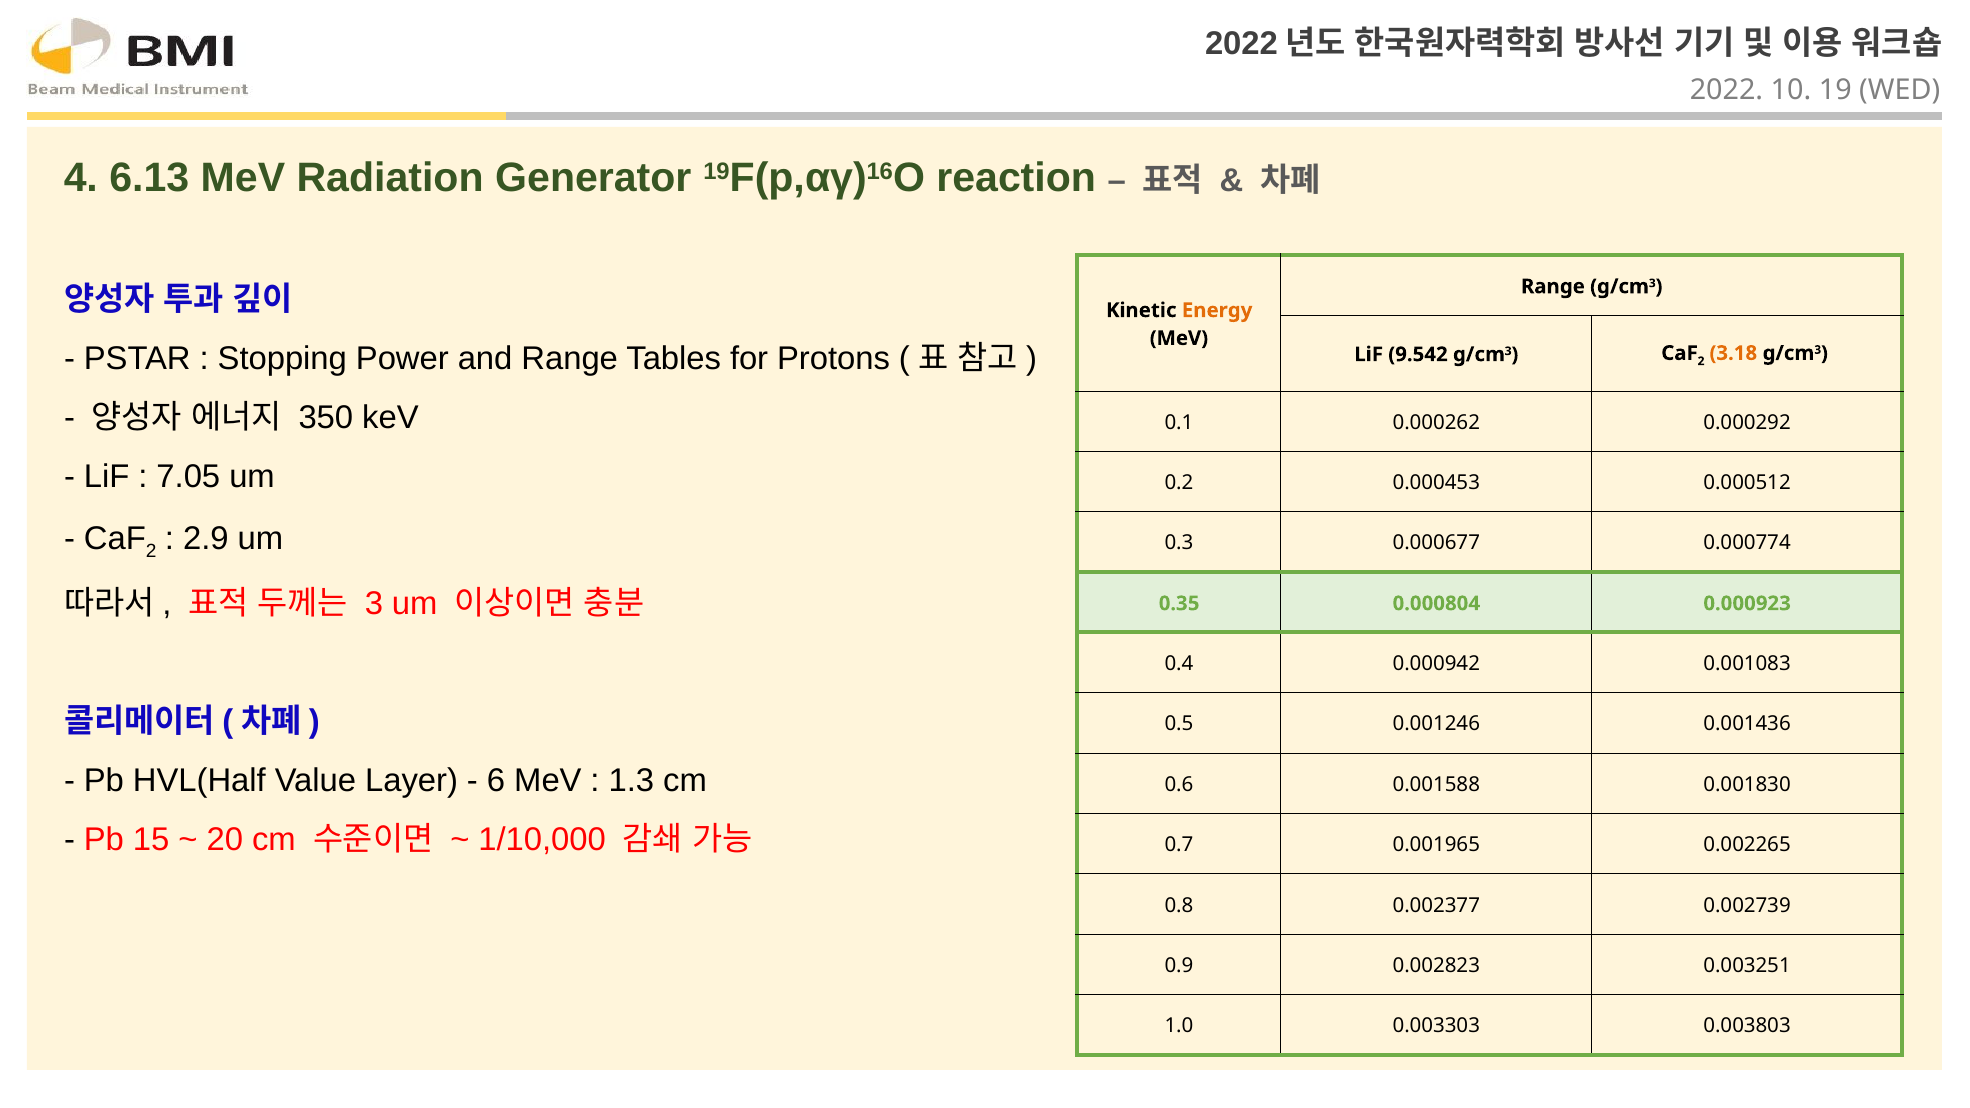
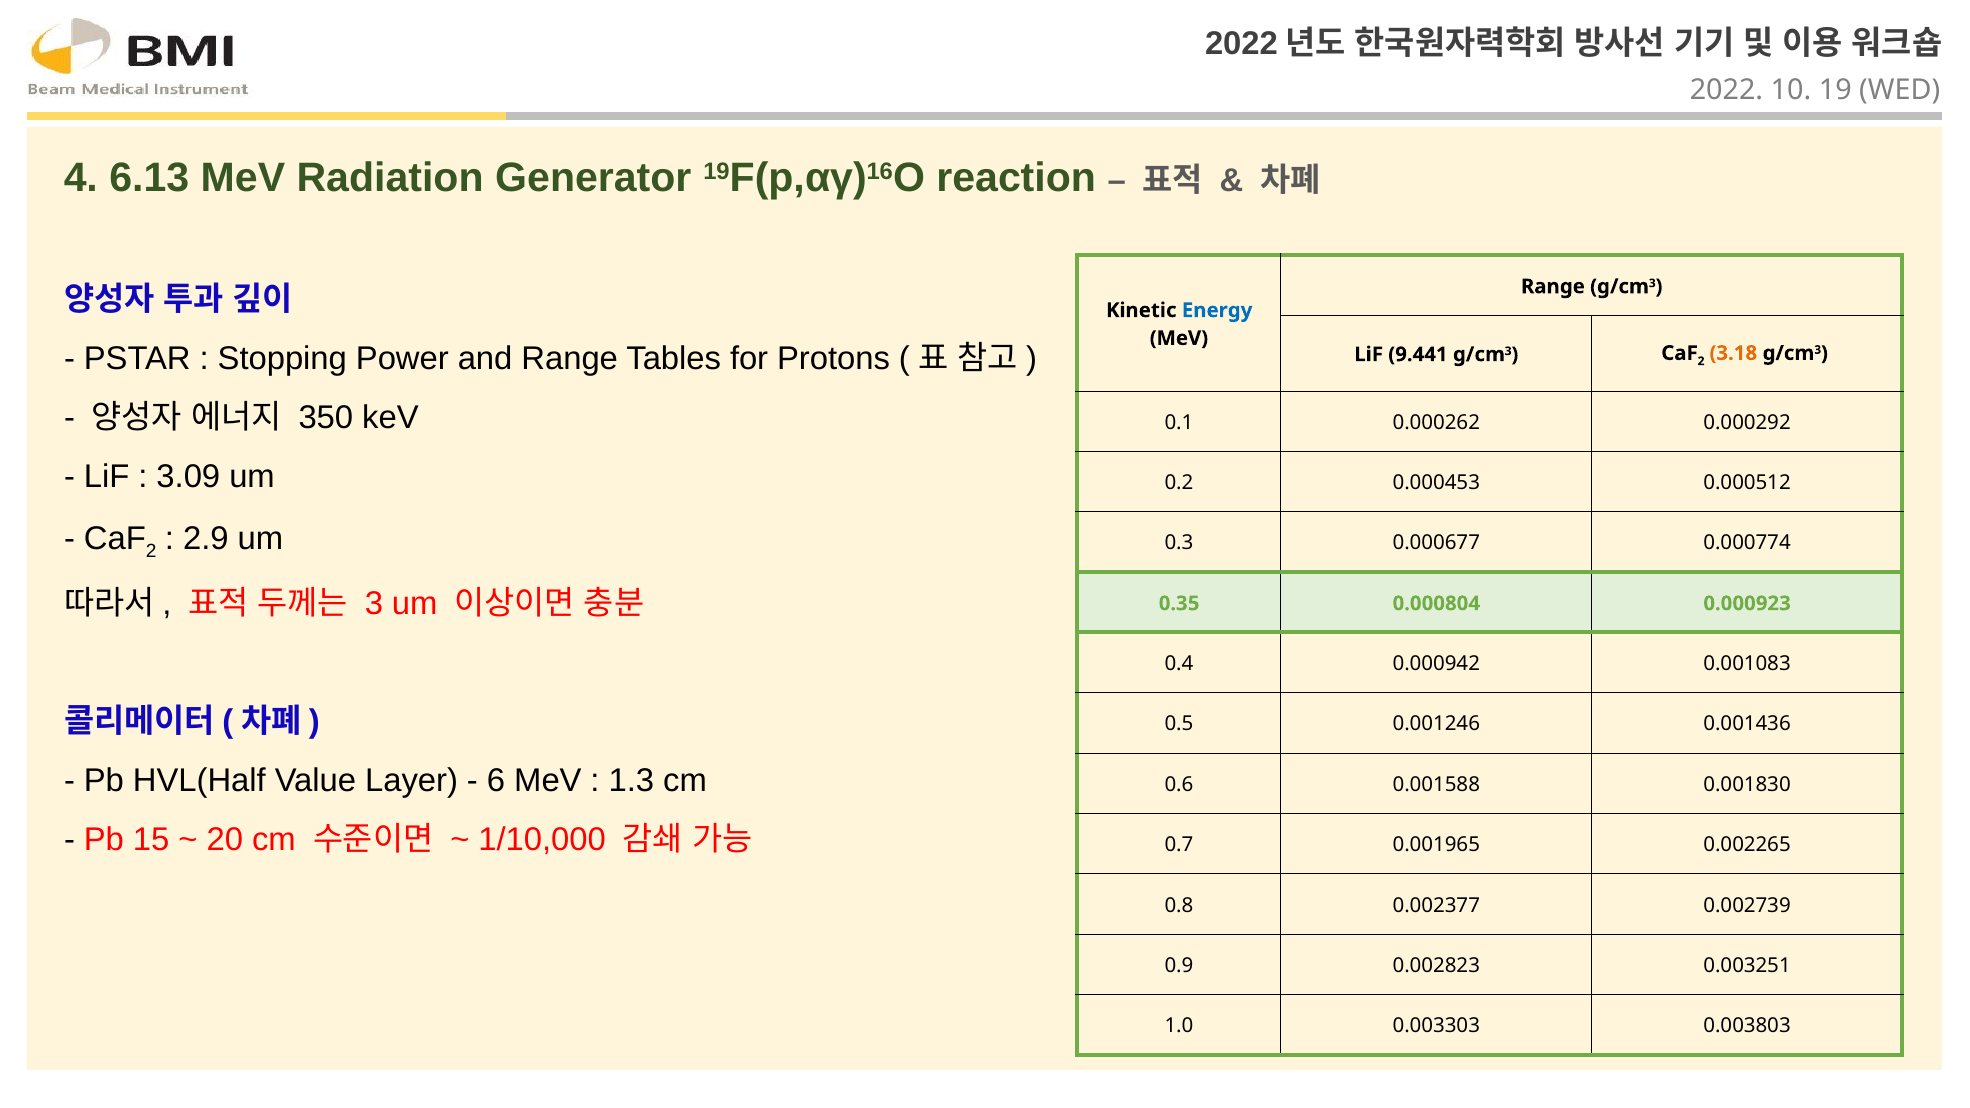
Energy colour: orange -> blue
9.542: 9.542 -> 9.441
7.05: 7.05 -> 3.09
